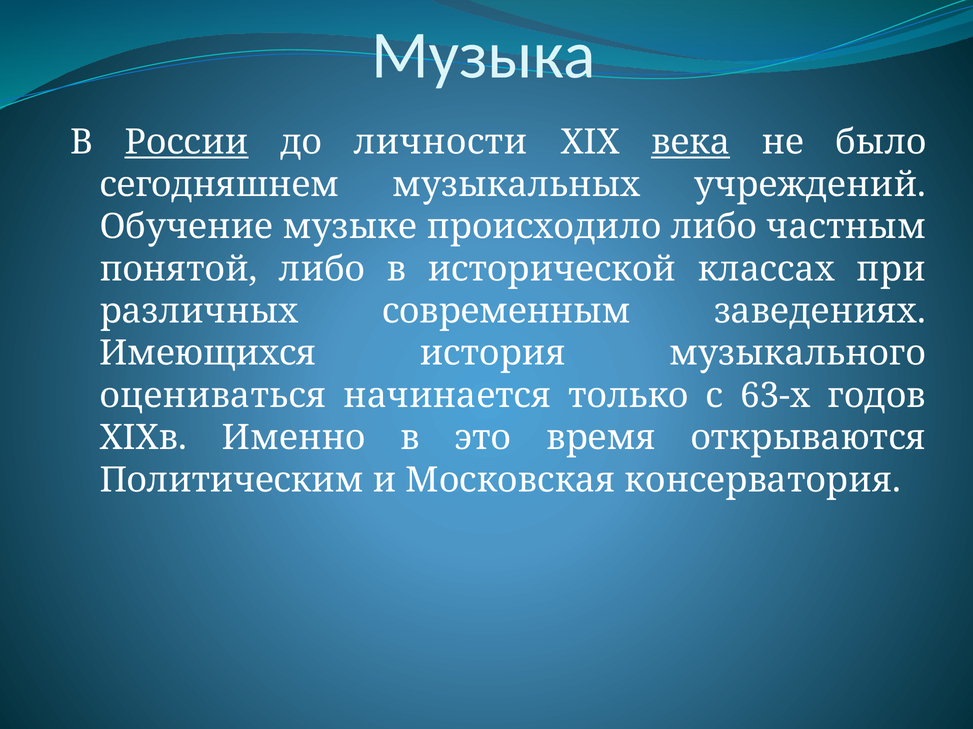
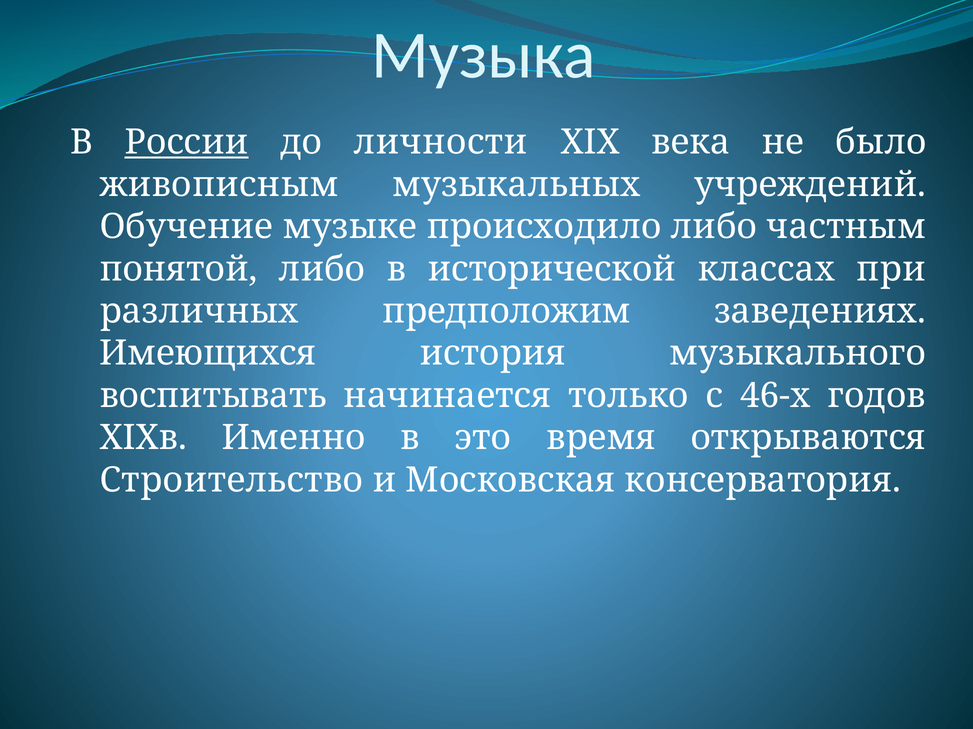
века underline: present -> none
сегодняшнем: сегодняшнем -> живописным
современным: современным -> предположим
оцениваться: оцениваться -> воспитывать
63-х: 63-х -> 46-х
Политическим: Политическим -> Строительство
